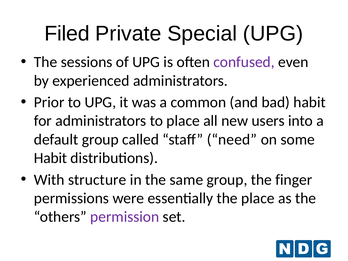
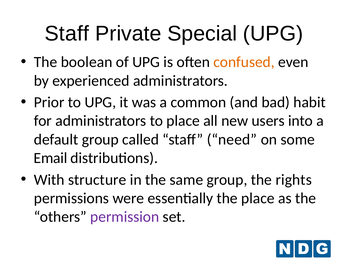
Filed at (67, 34): Filed -> Staff
sessions: sessions -> boolean
confused colour: purple -> orange
Habit at (51, 158): Habit -> Email
finger: finger -> rights
